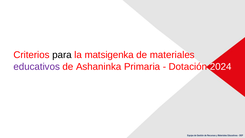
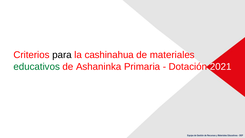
matsigenka: matsigenka -> cashinahua
educativos at (37, 67) colour: purple -> green
2024: 2024 -> 2021
